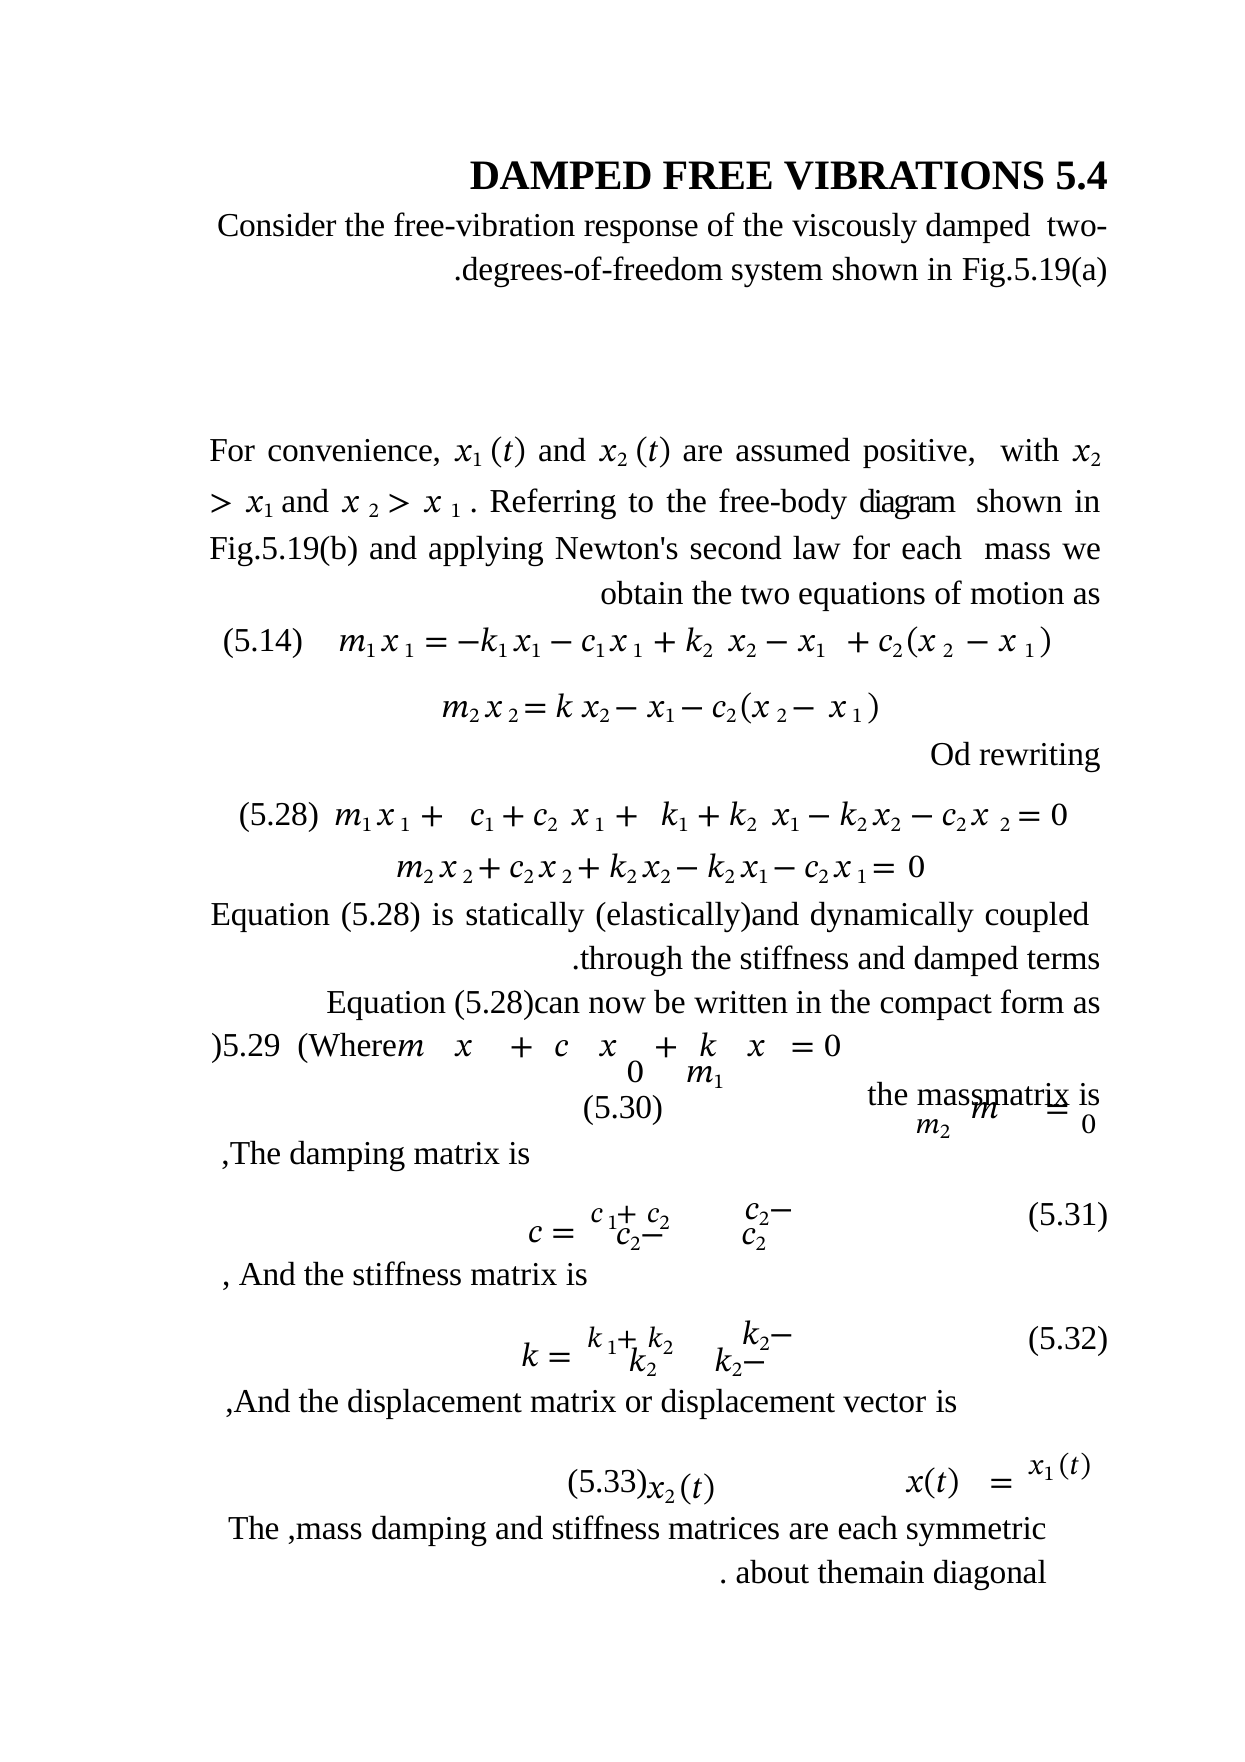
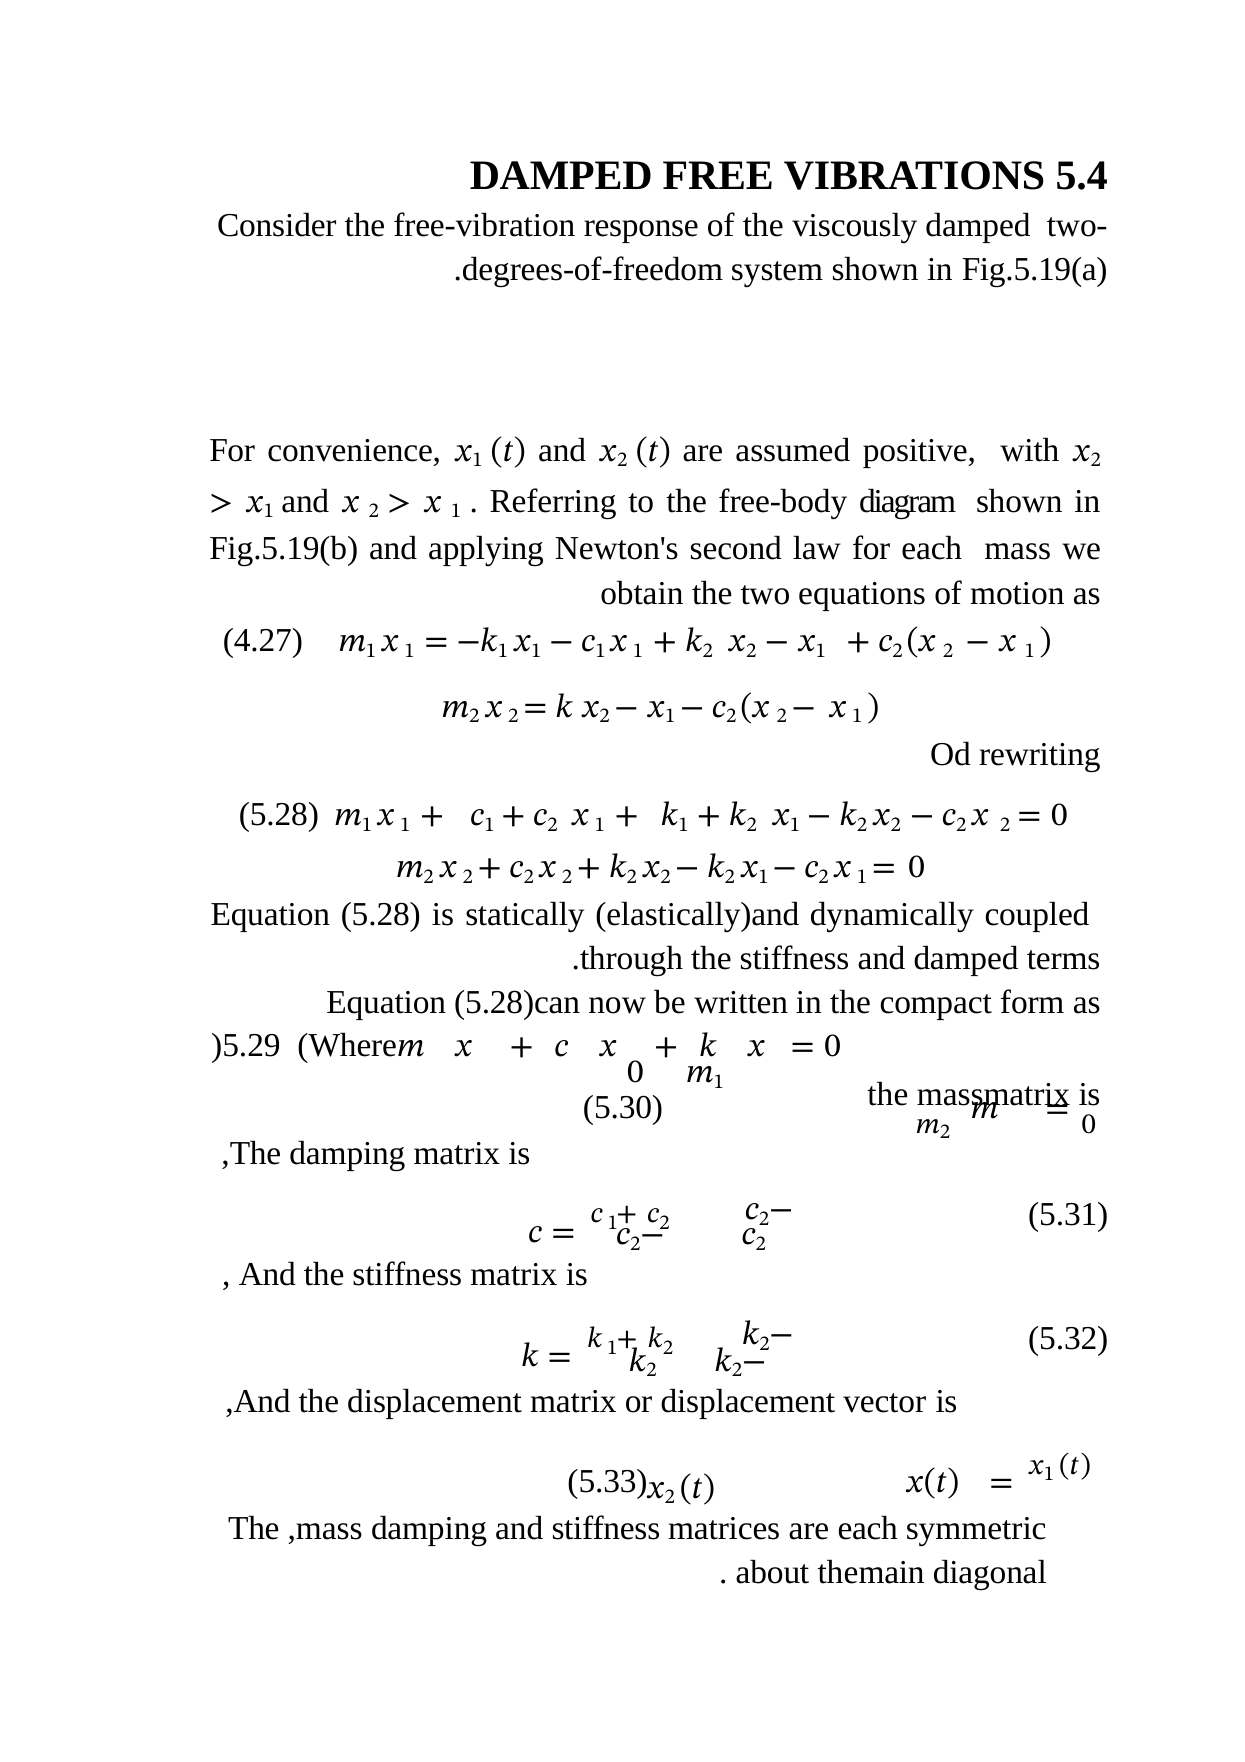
5.14: 5.14 -> 4.27
